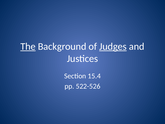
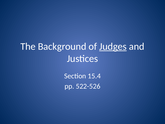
The underline: present -> none
